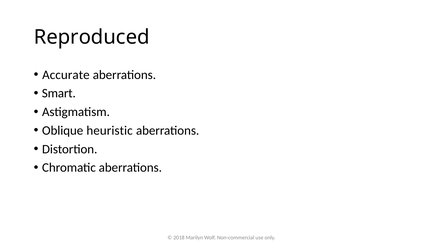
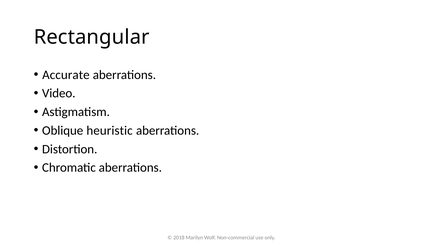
Reproduced: Reproduced -> Rectangular
Smart: Smart -> Video
